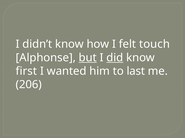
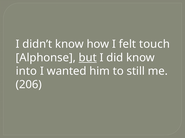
did underline: present -> none
first: first -> into
last: last -> still
